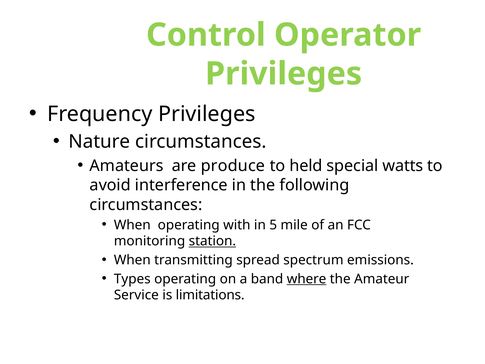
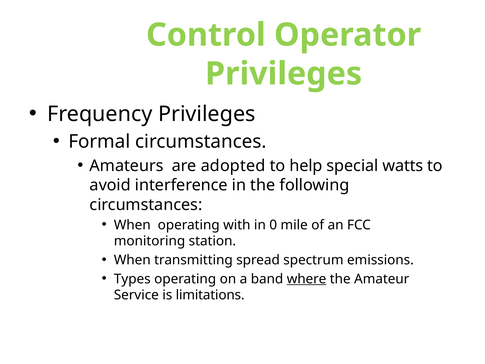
Nature: Nature -> Formal
produce: produce -> adopted
held: held -> help
5: 5 -> 0
station underline: present -> none
